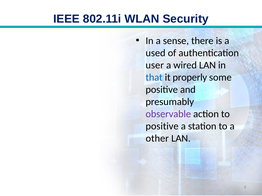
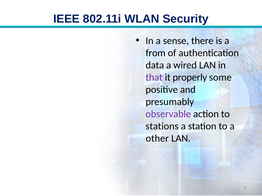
used: used -> from
user: user -> data
that colour: blue -> purple
positive at (162, 127): positive -> stations
